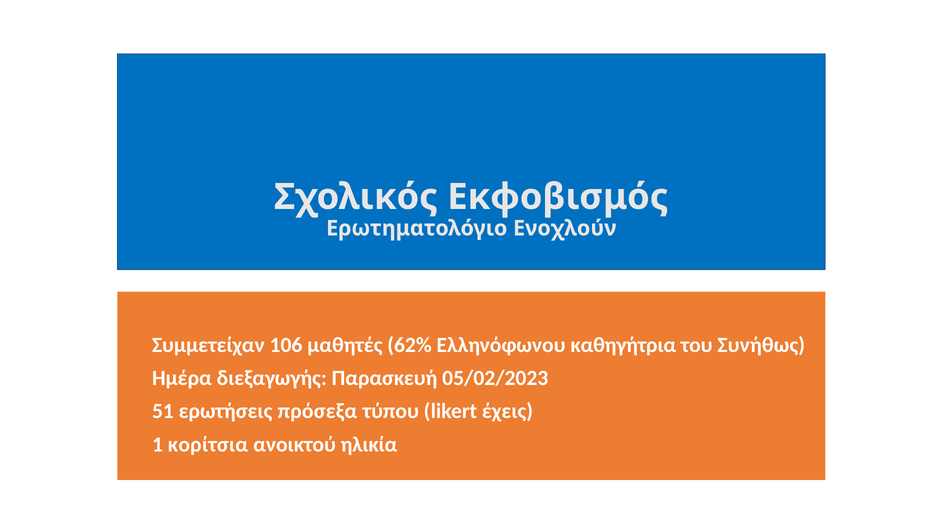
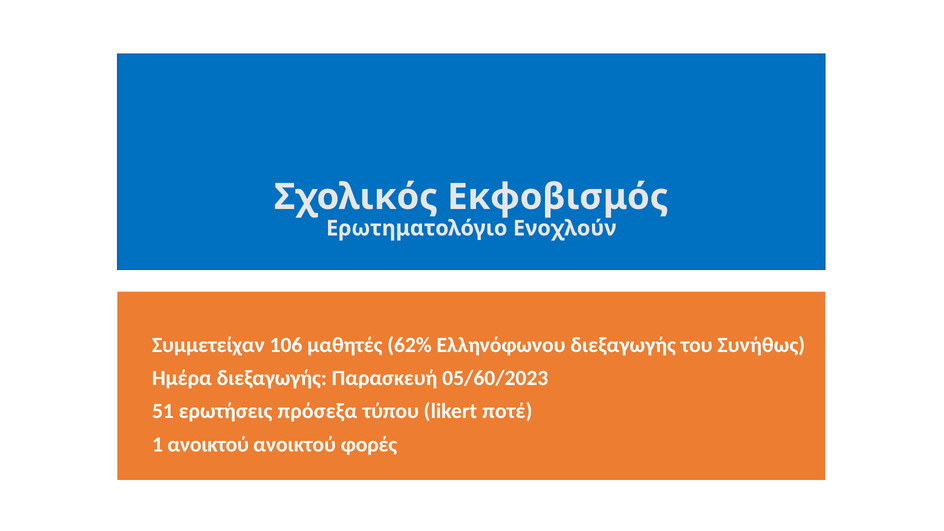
Ελληνόφωνου καθηγήτρια: καθηγήτρια -> διεξαγωγής
05/02/2023: 05/02/2023 -> 05/60/2023
έχεις: έχεις -> ποτέ
1 κορίτσια: κορίτσια -> ανοικτού
ηλικία: ηλικία -> φορές
